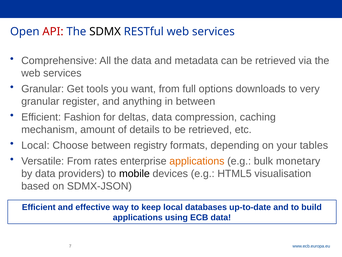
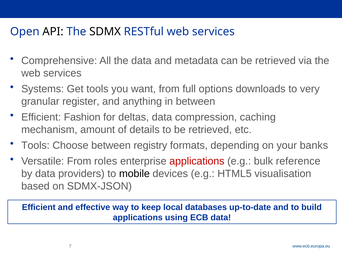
API colour: red -> black
Granular at (43, 89): Granular -> Systems
Local at (35, 145): Local -> Tools
tables: tables -> banks
rates: rates -> roles
applications at (197, 161) colour: orange -> red
monetary: monetary -> reference
